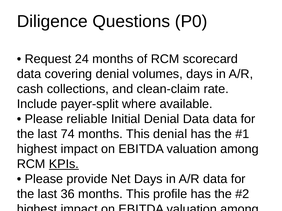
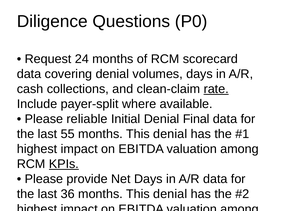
rate at (216, 89) underline: none -> present
Denial Data: Data -> Final
74: 74 -> 55
36 months This profile: profile -> denial
